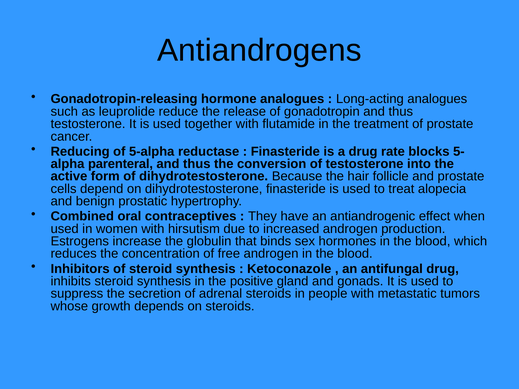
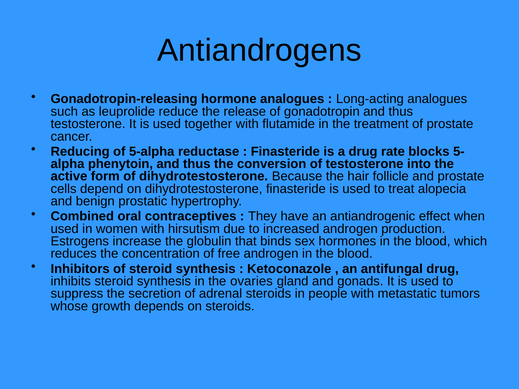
parenteral: parenteral -> phenytoin
positive: positive -> ovaries
